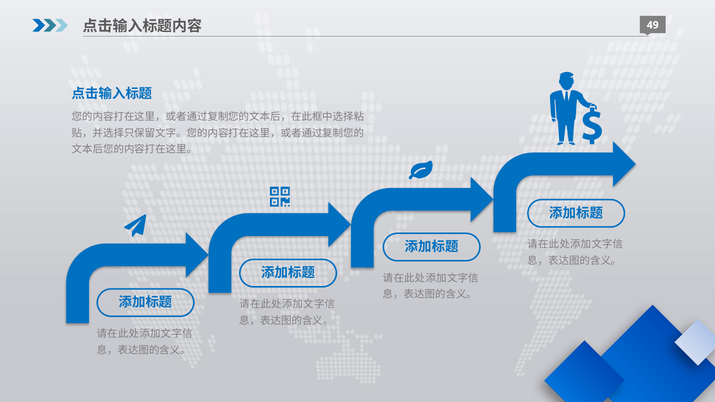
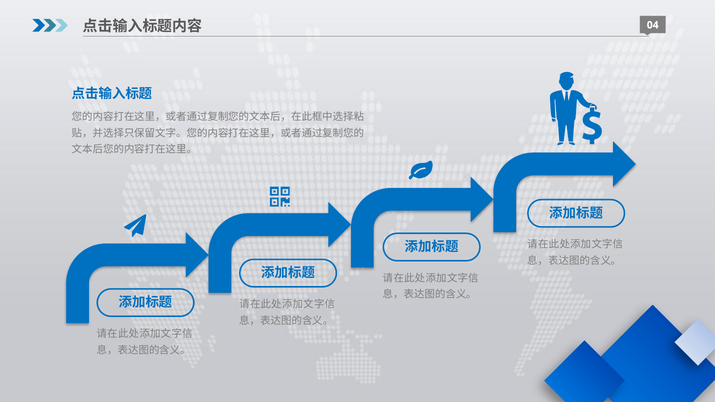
49: 49 -> 04
